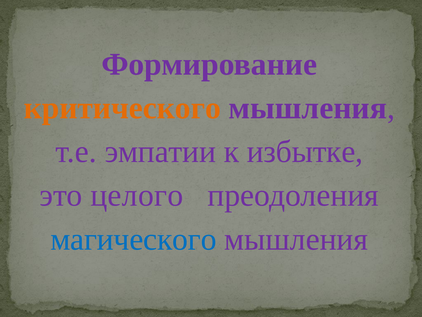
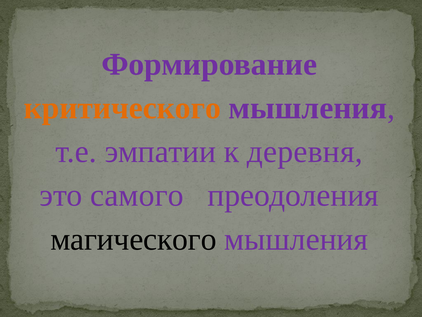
избытке: избытке -> деревня
целого: целого -> самого
магического colour: blue -> black
